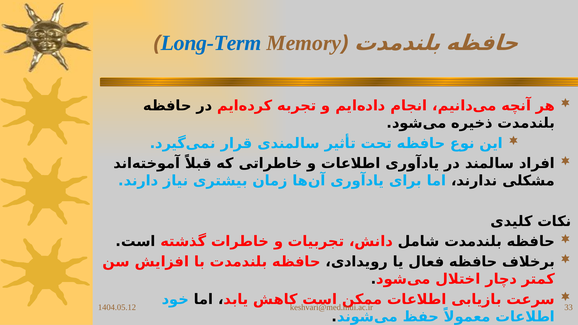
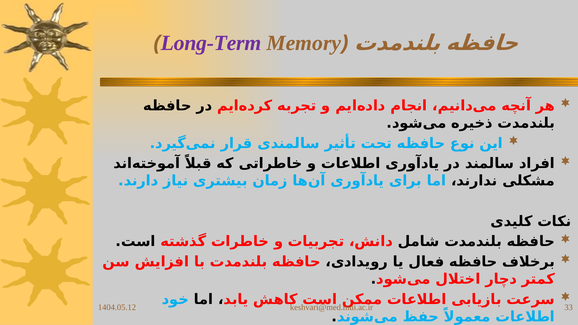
Long-Term colour: blue -> purple
